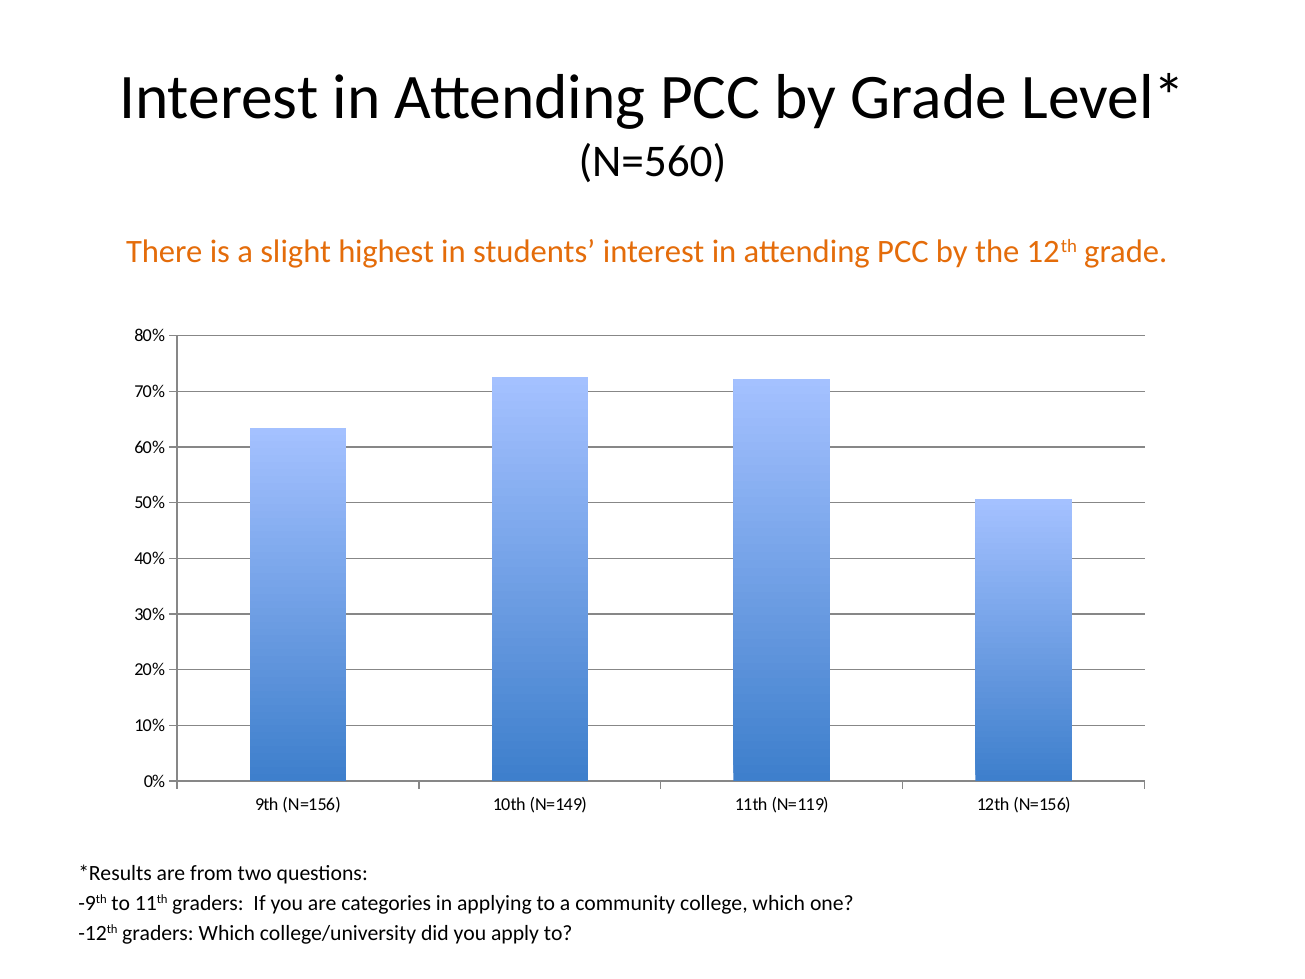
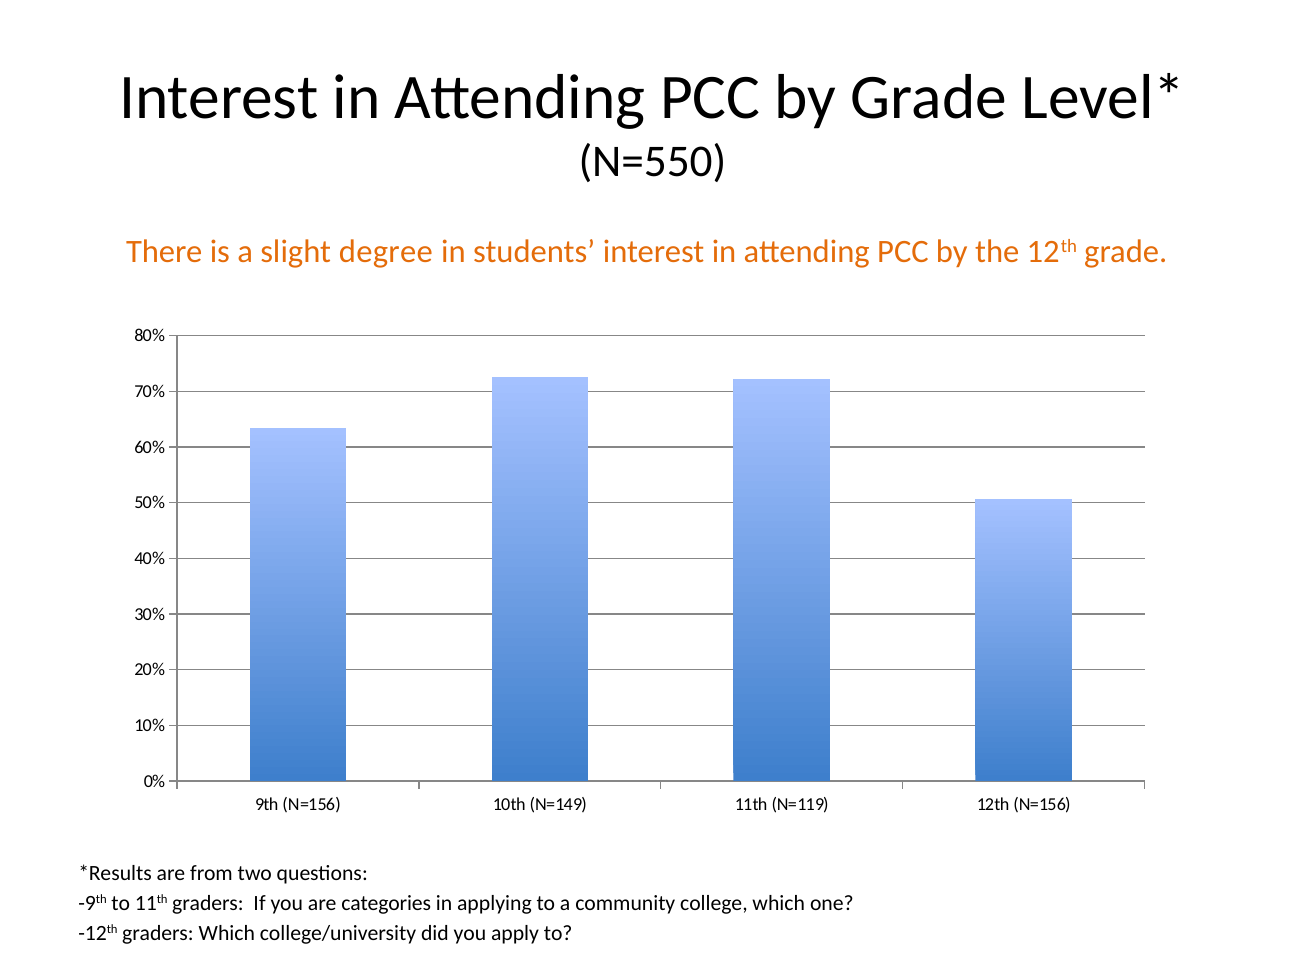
N=560: N=560 -> N=550
highest: highest -> degree
